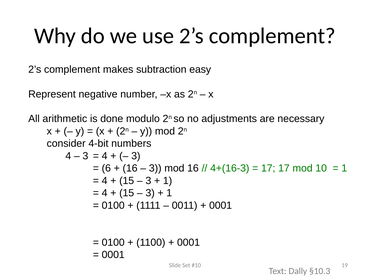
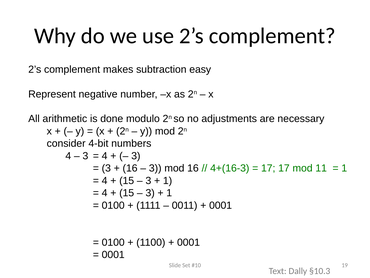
6 at (106, 168): 6 -> 3
10: 10 -> 11
